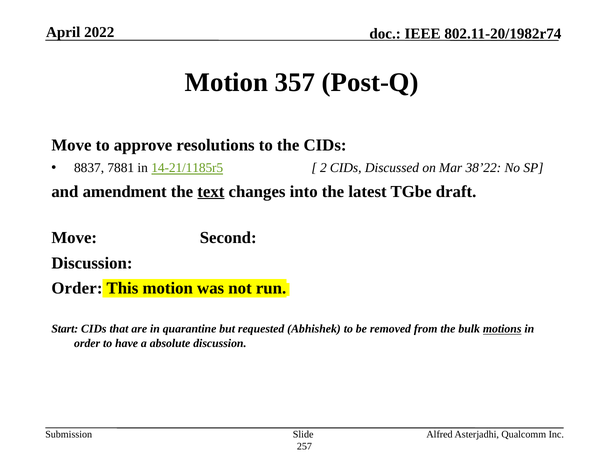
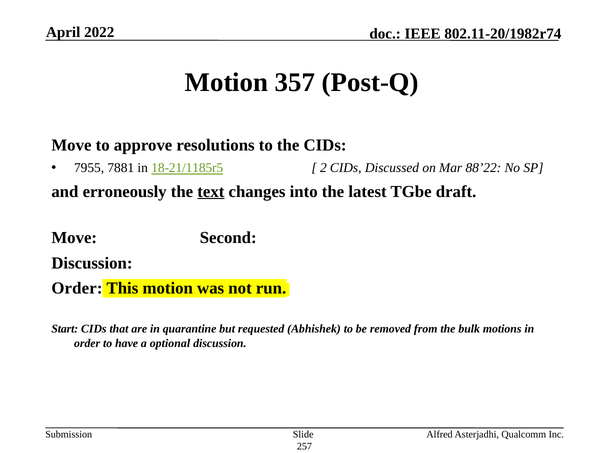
8837: 8837 -> 7955
14-21/1185r5: 14-21/1185r5 -> 18-21/1185r5
38’22: 38’22 -> 88’22
amendment: amendment -> erroneously
motions underline: present -> none
absolute: absolute -> optional
